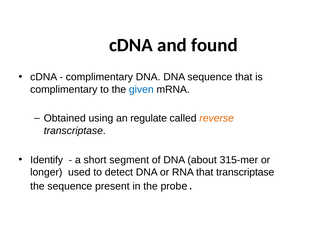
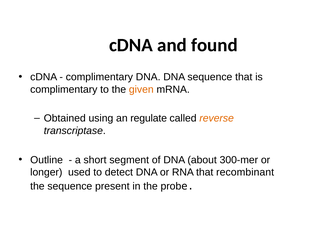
given colour: blue -> orange
Identify: Identify -> Outline
315-mer: 315-mer -> 300-mer
that transcriptase: transcriptase -> recombinant
